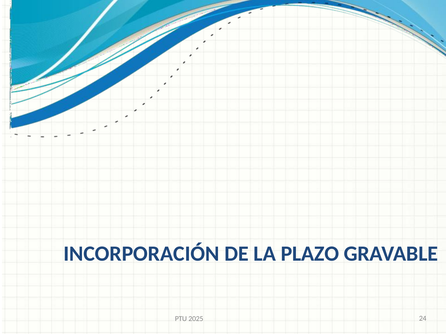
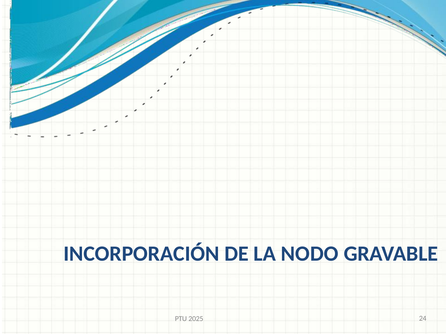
PLAZO: PLAZO -> NODO
